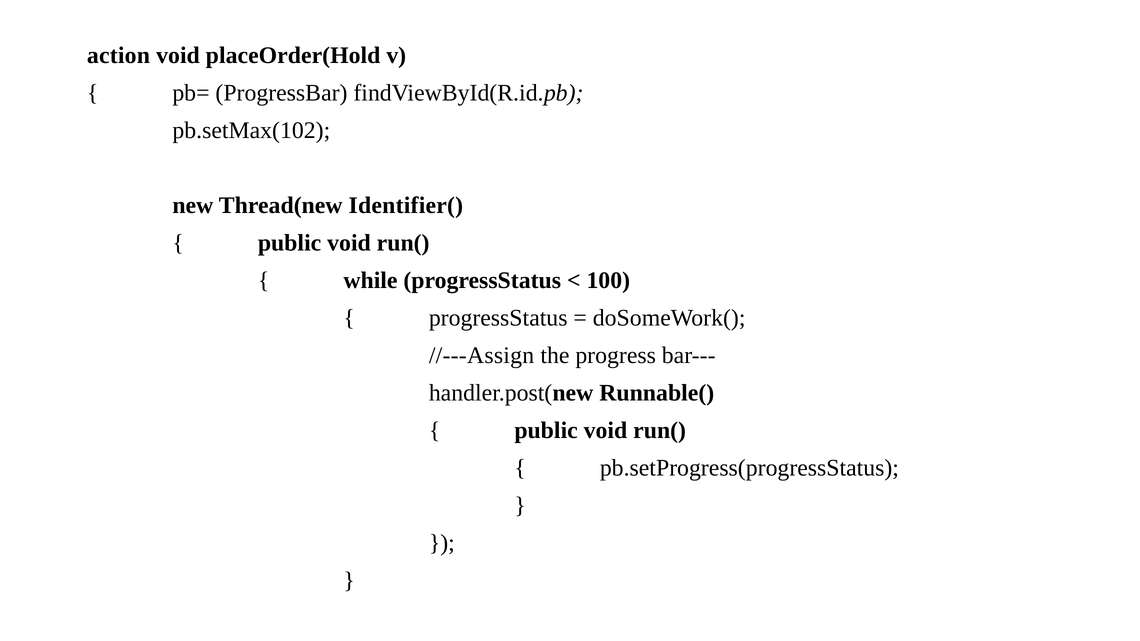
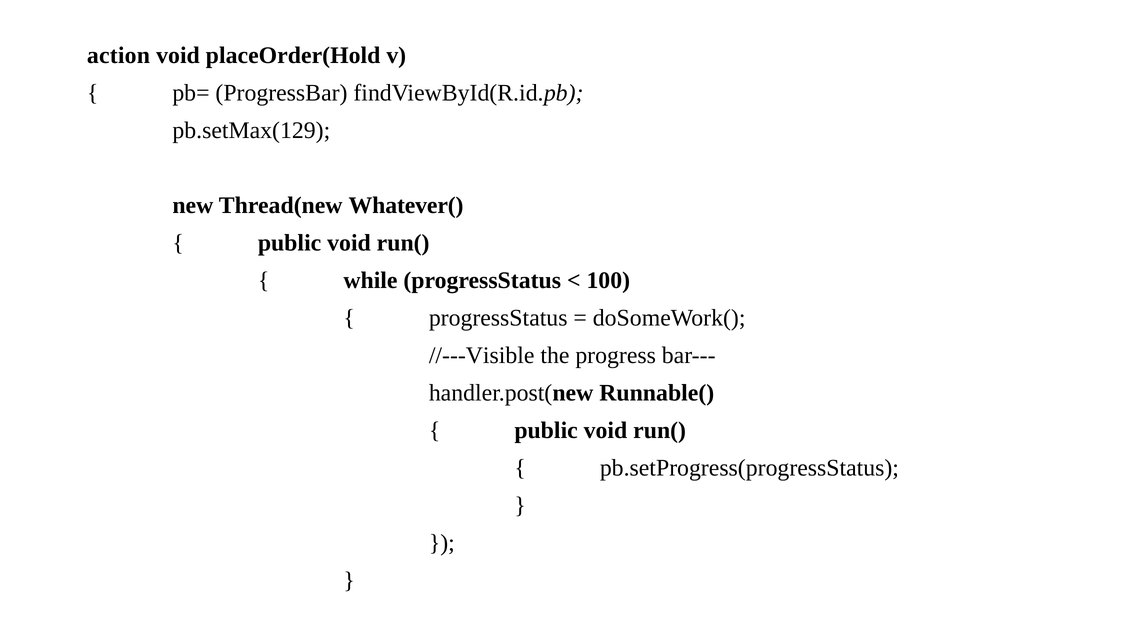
pb.setMax(102: pb.setMax(102 -> pb.setMax(129
Identifier(: Identifier( -> Whatever(
//---Assign: //---Assign -> //---Visible
